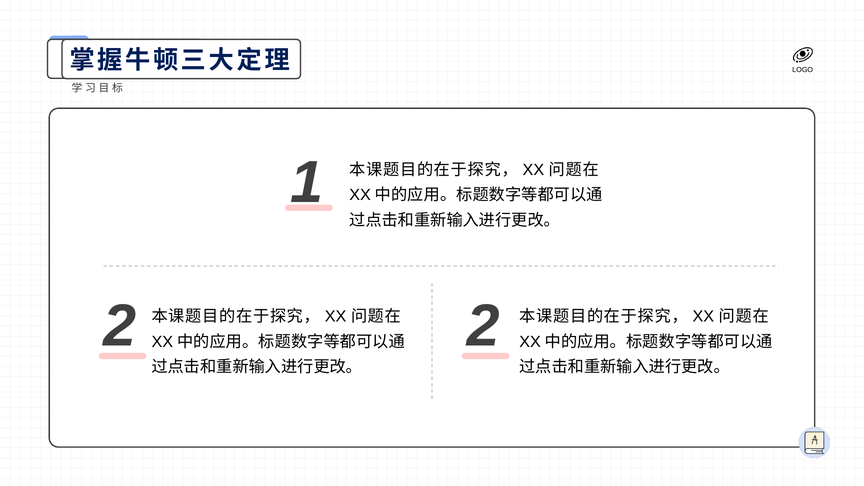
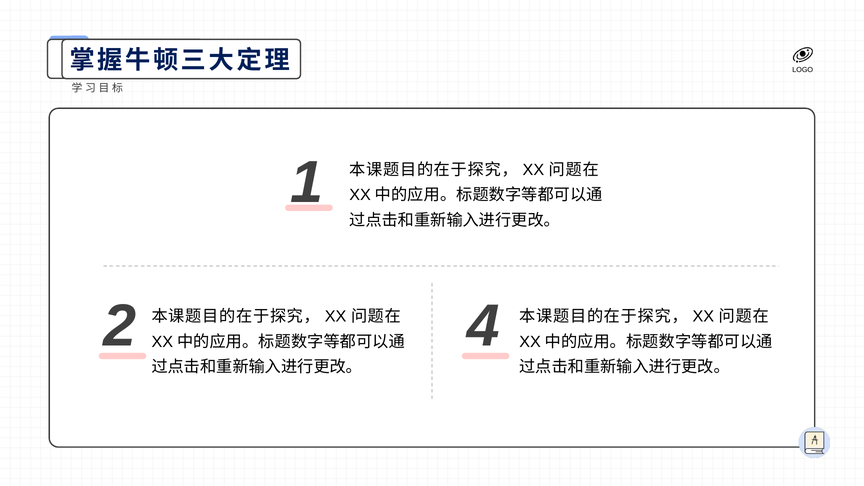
2 2: 2 -> 4
